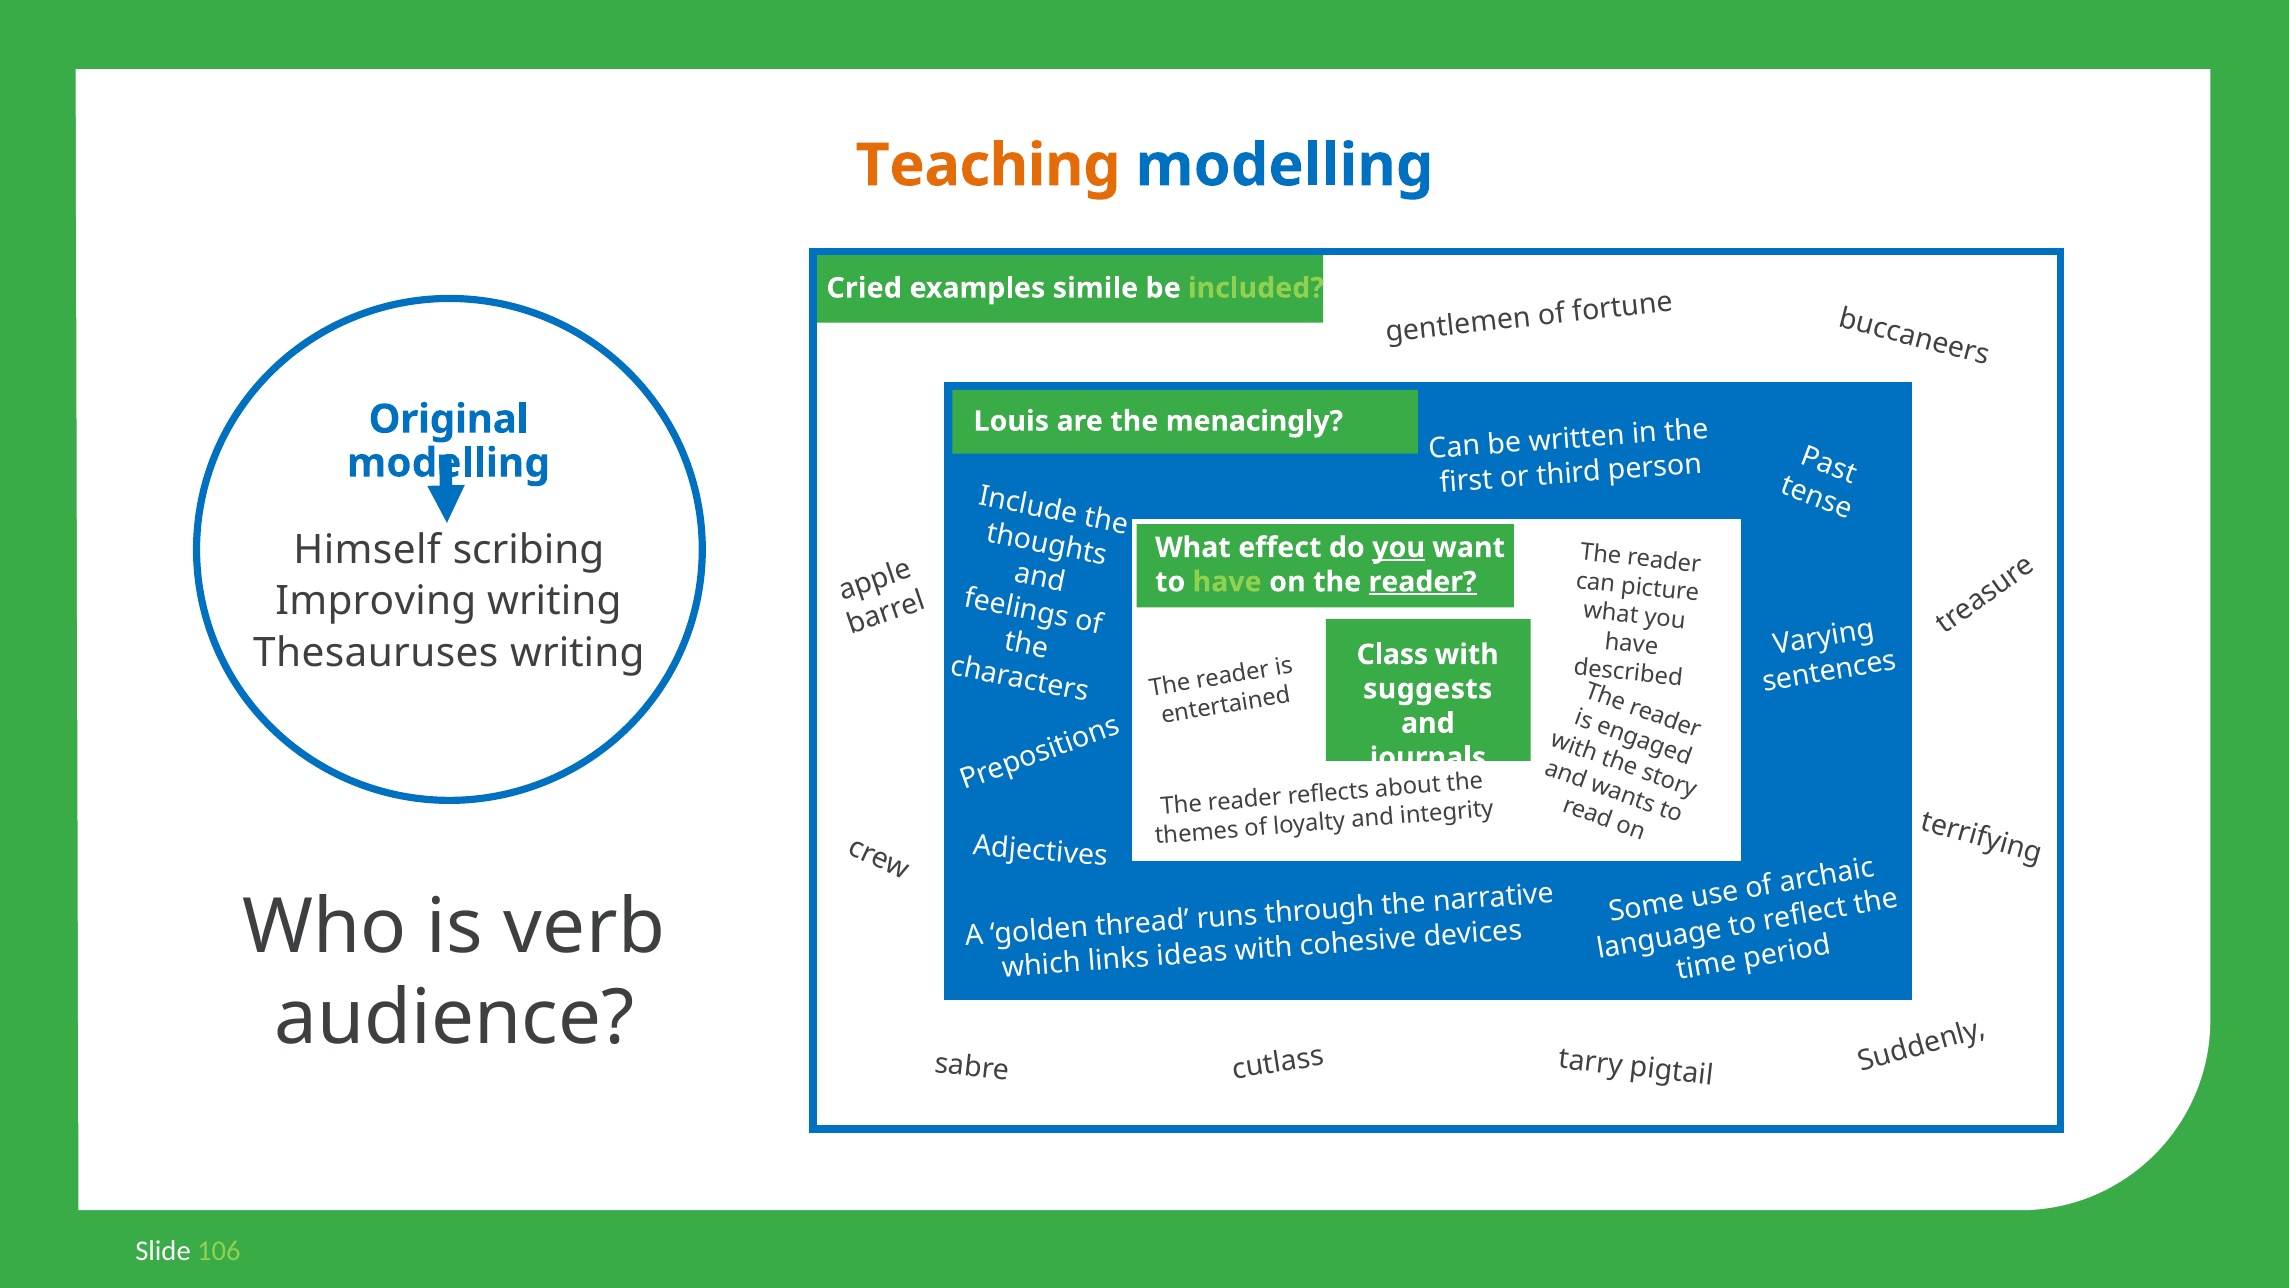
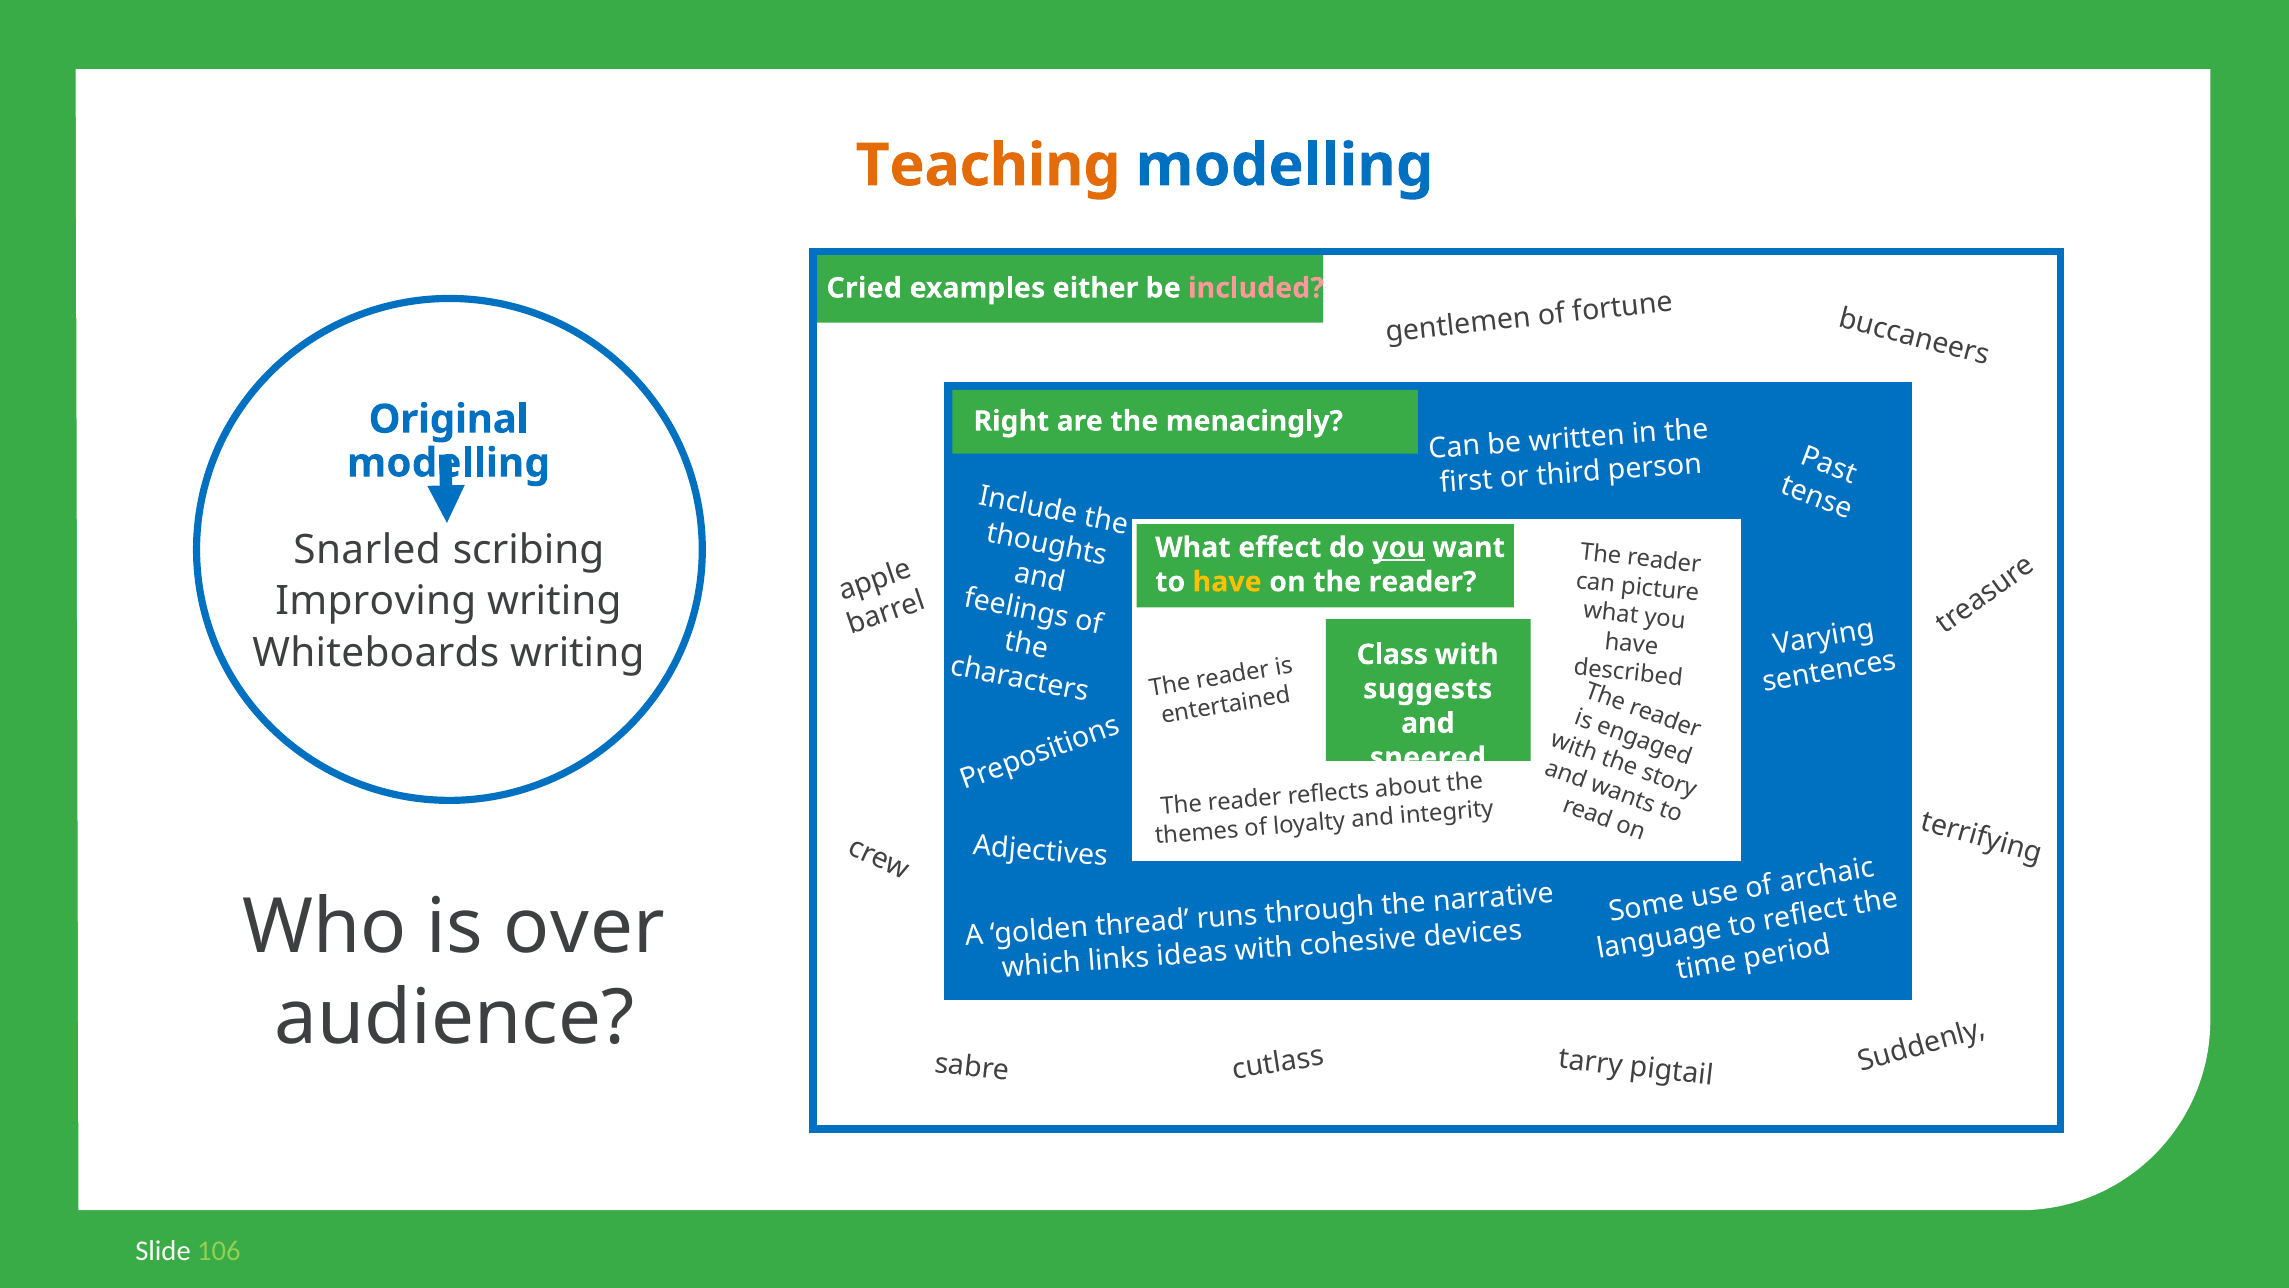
simile: simile -> either
included colour: light green -> pink
Louis: Louis -> Right
Himself: Himself -> Snarled
have at (1227, 582) colour: light green -> yellow
reader at (1423, 582) underline: present -> none
Thesauruses: Thesauruses -> Whiteboards
journals: journals -> sneered
verb: verb -> over
